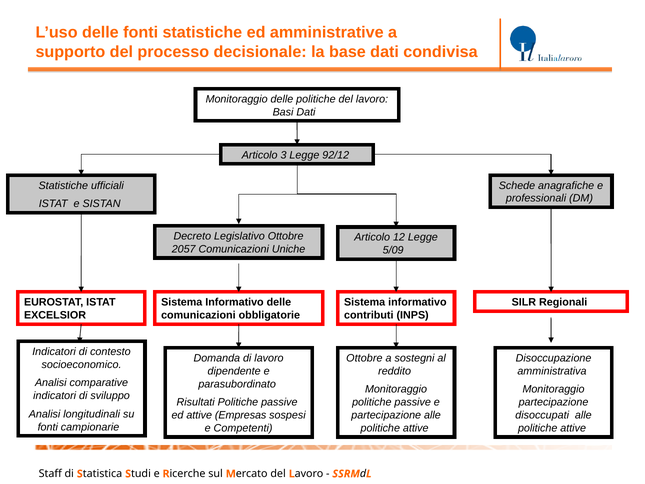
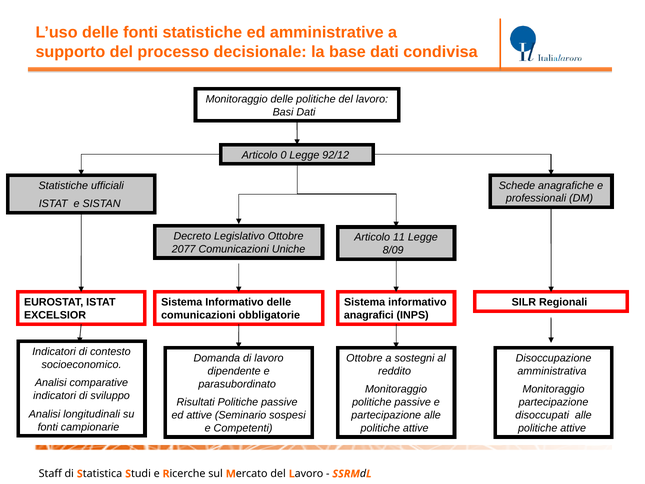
3: 3 -> 0
12: 12 -> 11
2057: 2057 -> 2077
5/09: 5/09 -> 8/09
contributi: contributi -> anagrafici
Empresas: Empresas -> Seminario
